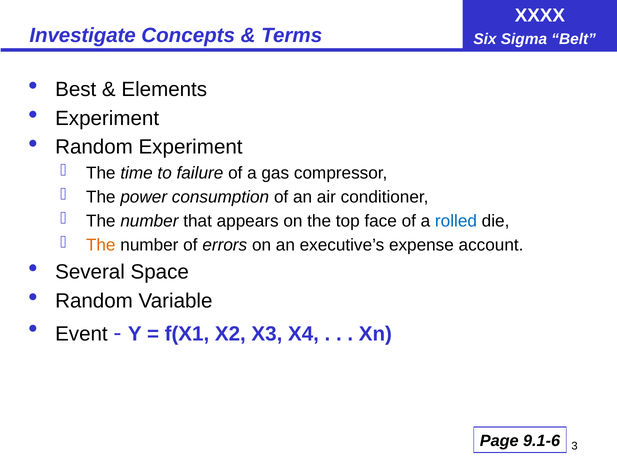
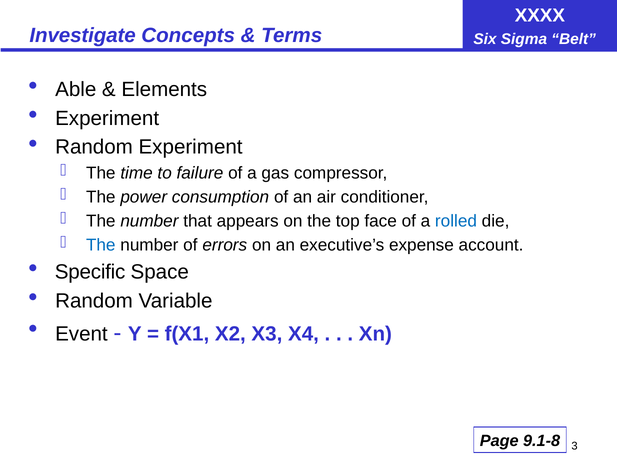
Best: Best -> Able
The at (101, 245) colour: orange -> blue
Several: Several -> Specific
9.1-6: 9.1-6 -> 9.1-8
